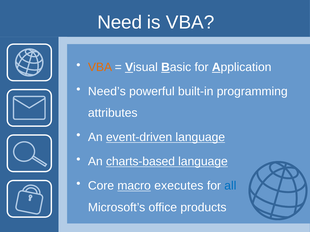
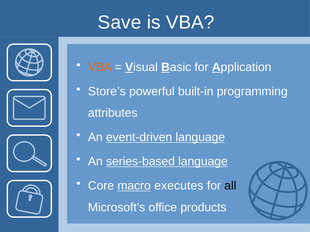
Need: Need -> Save
Need’s: Need’s -> Store’s
charts-based: charts-based -> series-based
all colour: blue -> black
